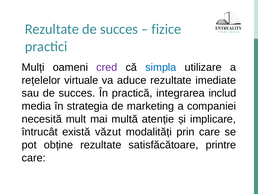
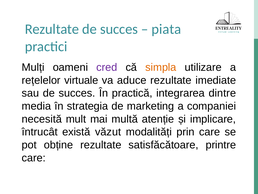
fizice: fizice -> piata
simpla colour: blue -> orange
includ: includ -> dintre
